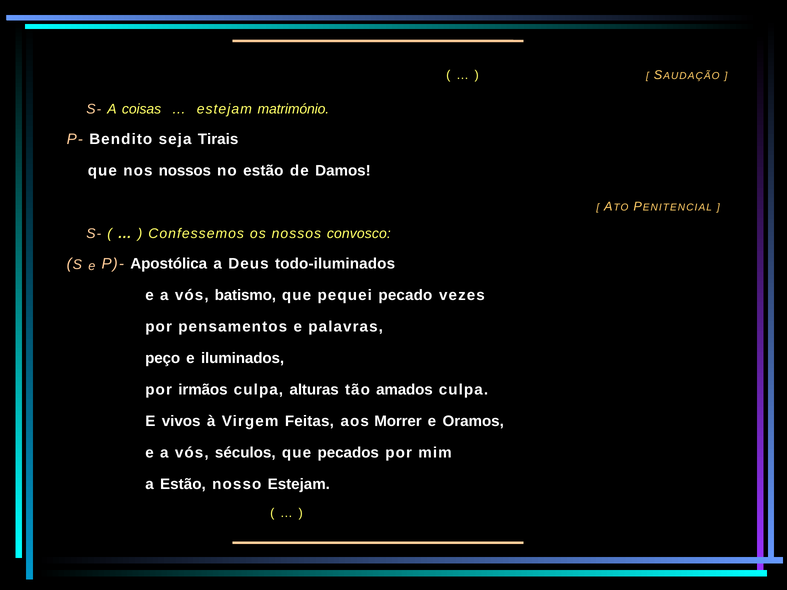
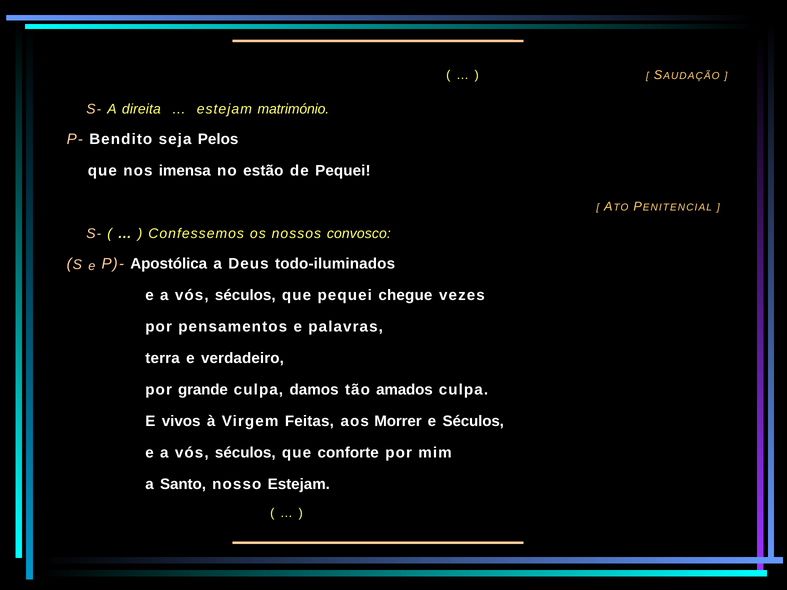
coisas: coisas -> direita
Tirais: Tirais -> Pelos
nos nossos: nossos -> imensa
de Damos: Damos -> Pequei
batismo at (245, 295): batismo -> séculos
pecado: pecado -> chegue
peço: peço -> terra
iluminados: iluminados -> verdadeiro
irmãos: irmãos -> grande
alturas: alturas -> damos
e Oramos: Oramos -> Séculos
pecados: pecados -> conforte
a Estão: Estão -> Santo
